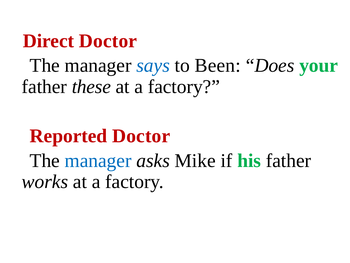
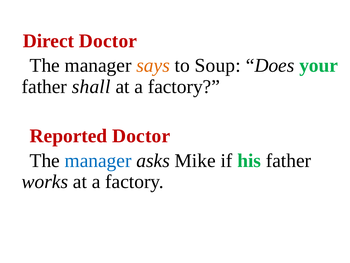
says colour: blue -> orange
Been: Been -> Soup
these: these -> shall
